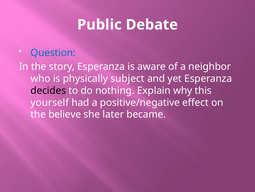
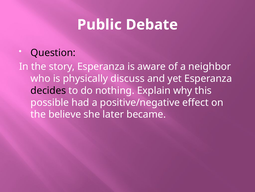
Question colour: blue -> black
subject: subject -> discuss
yourself: yourself -> possible
